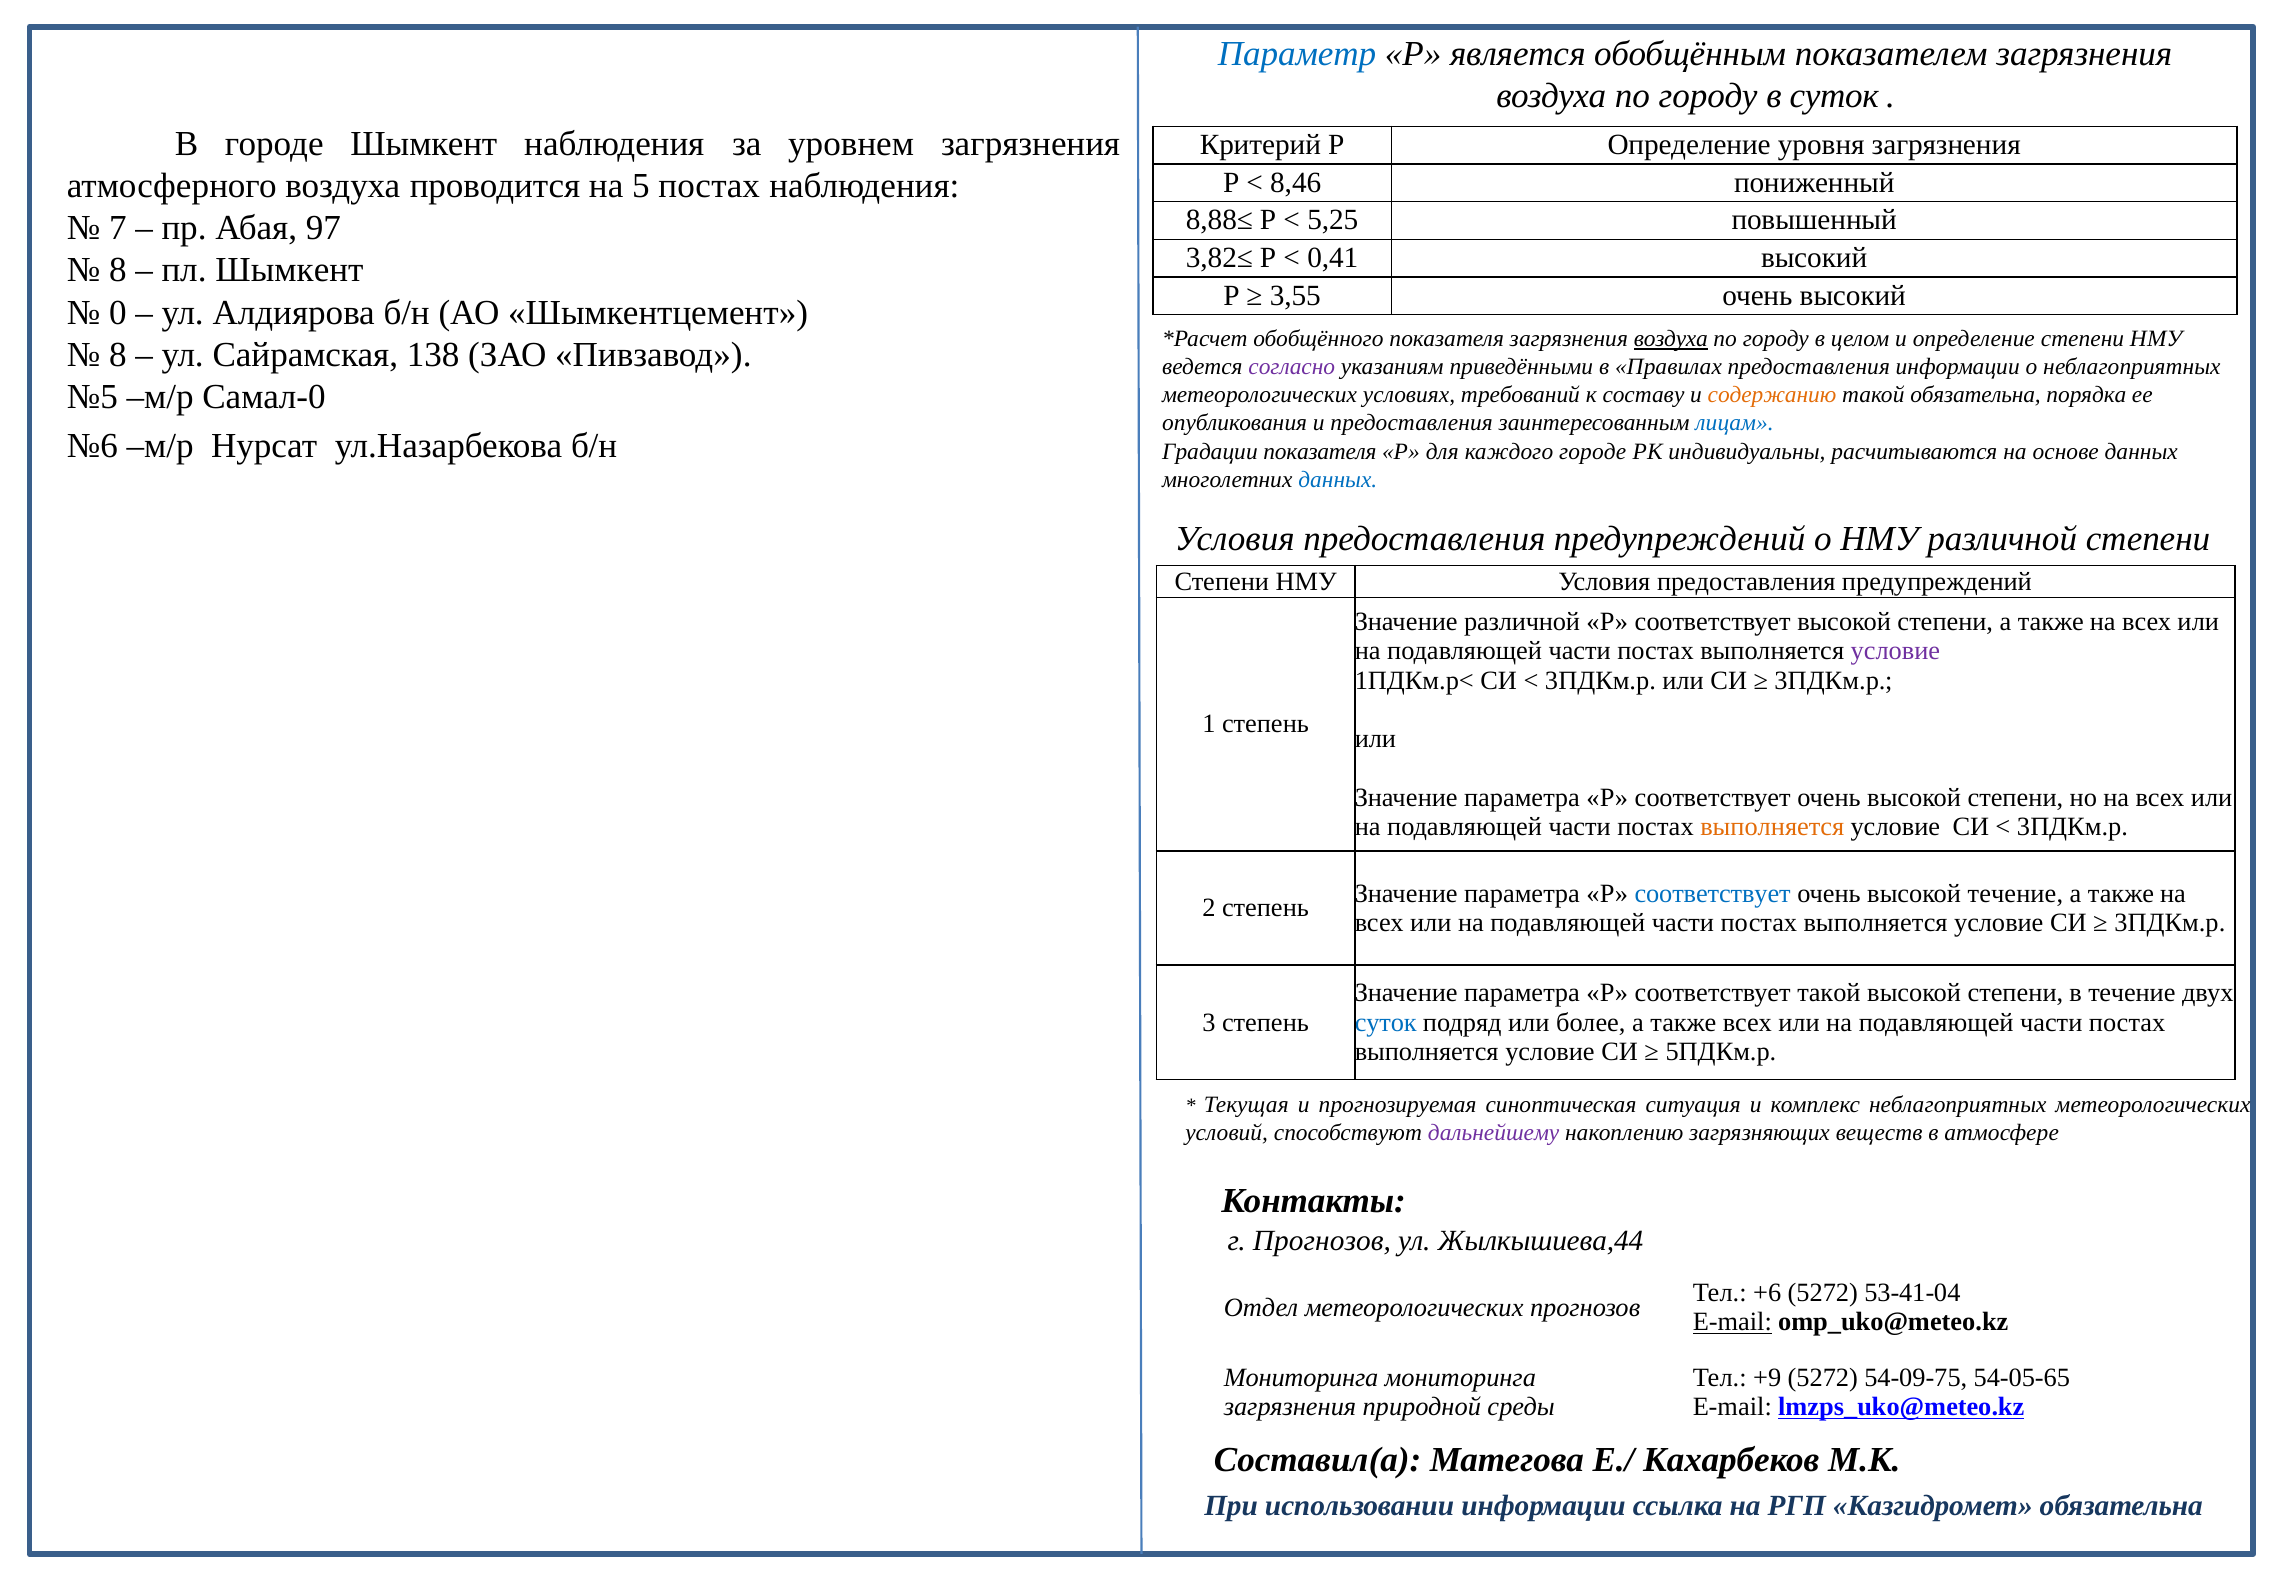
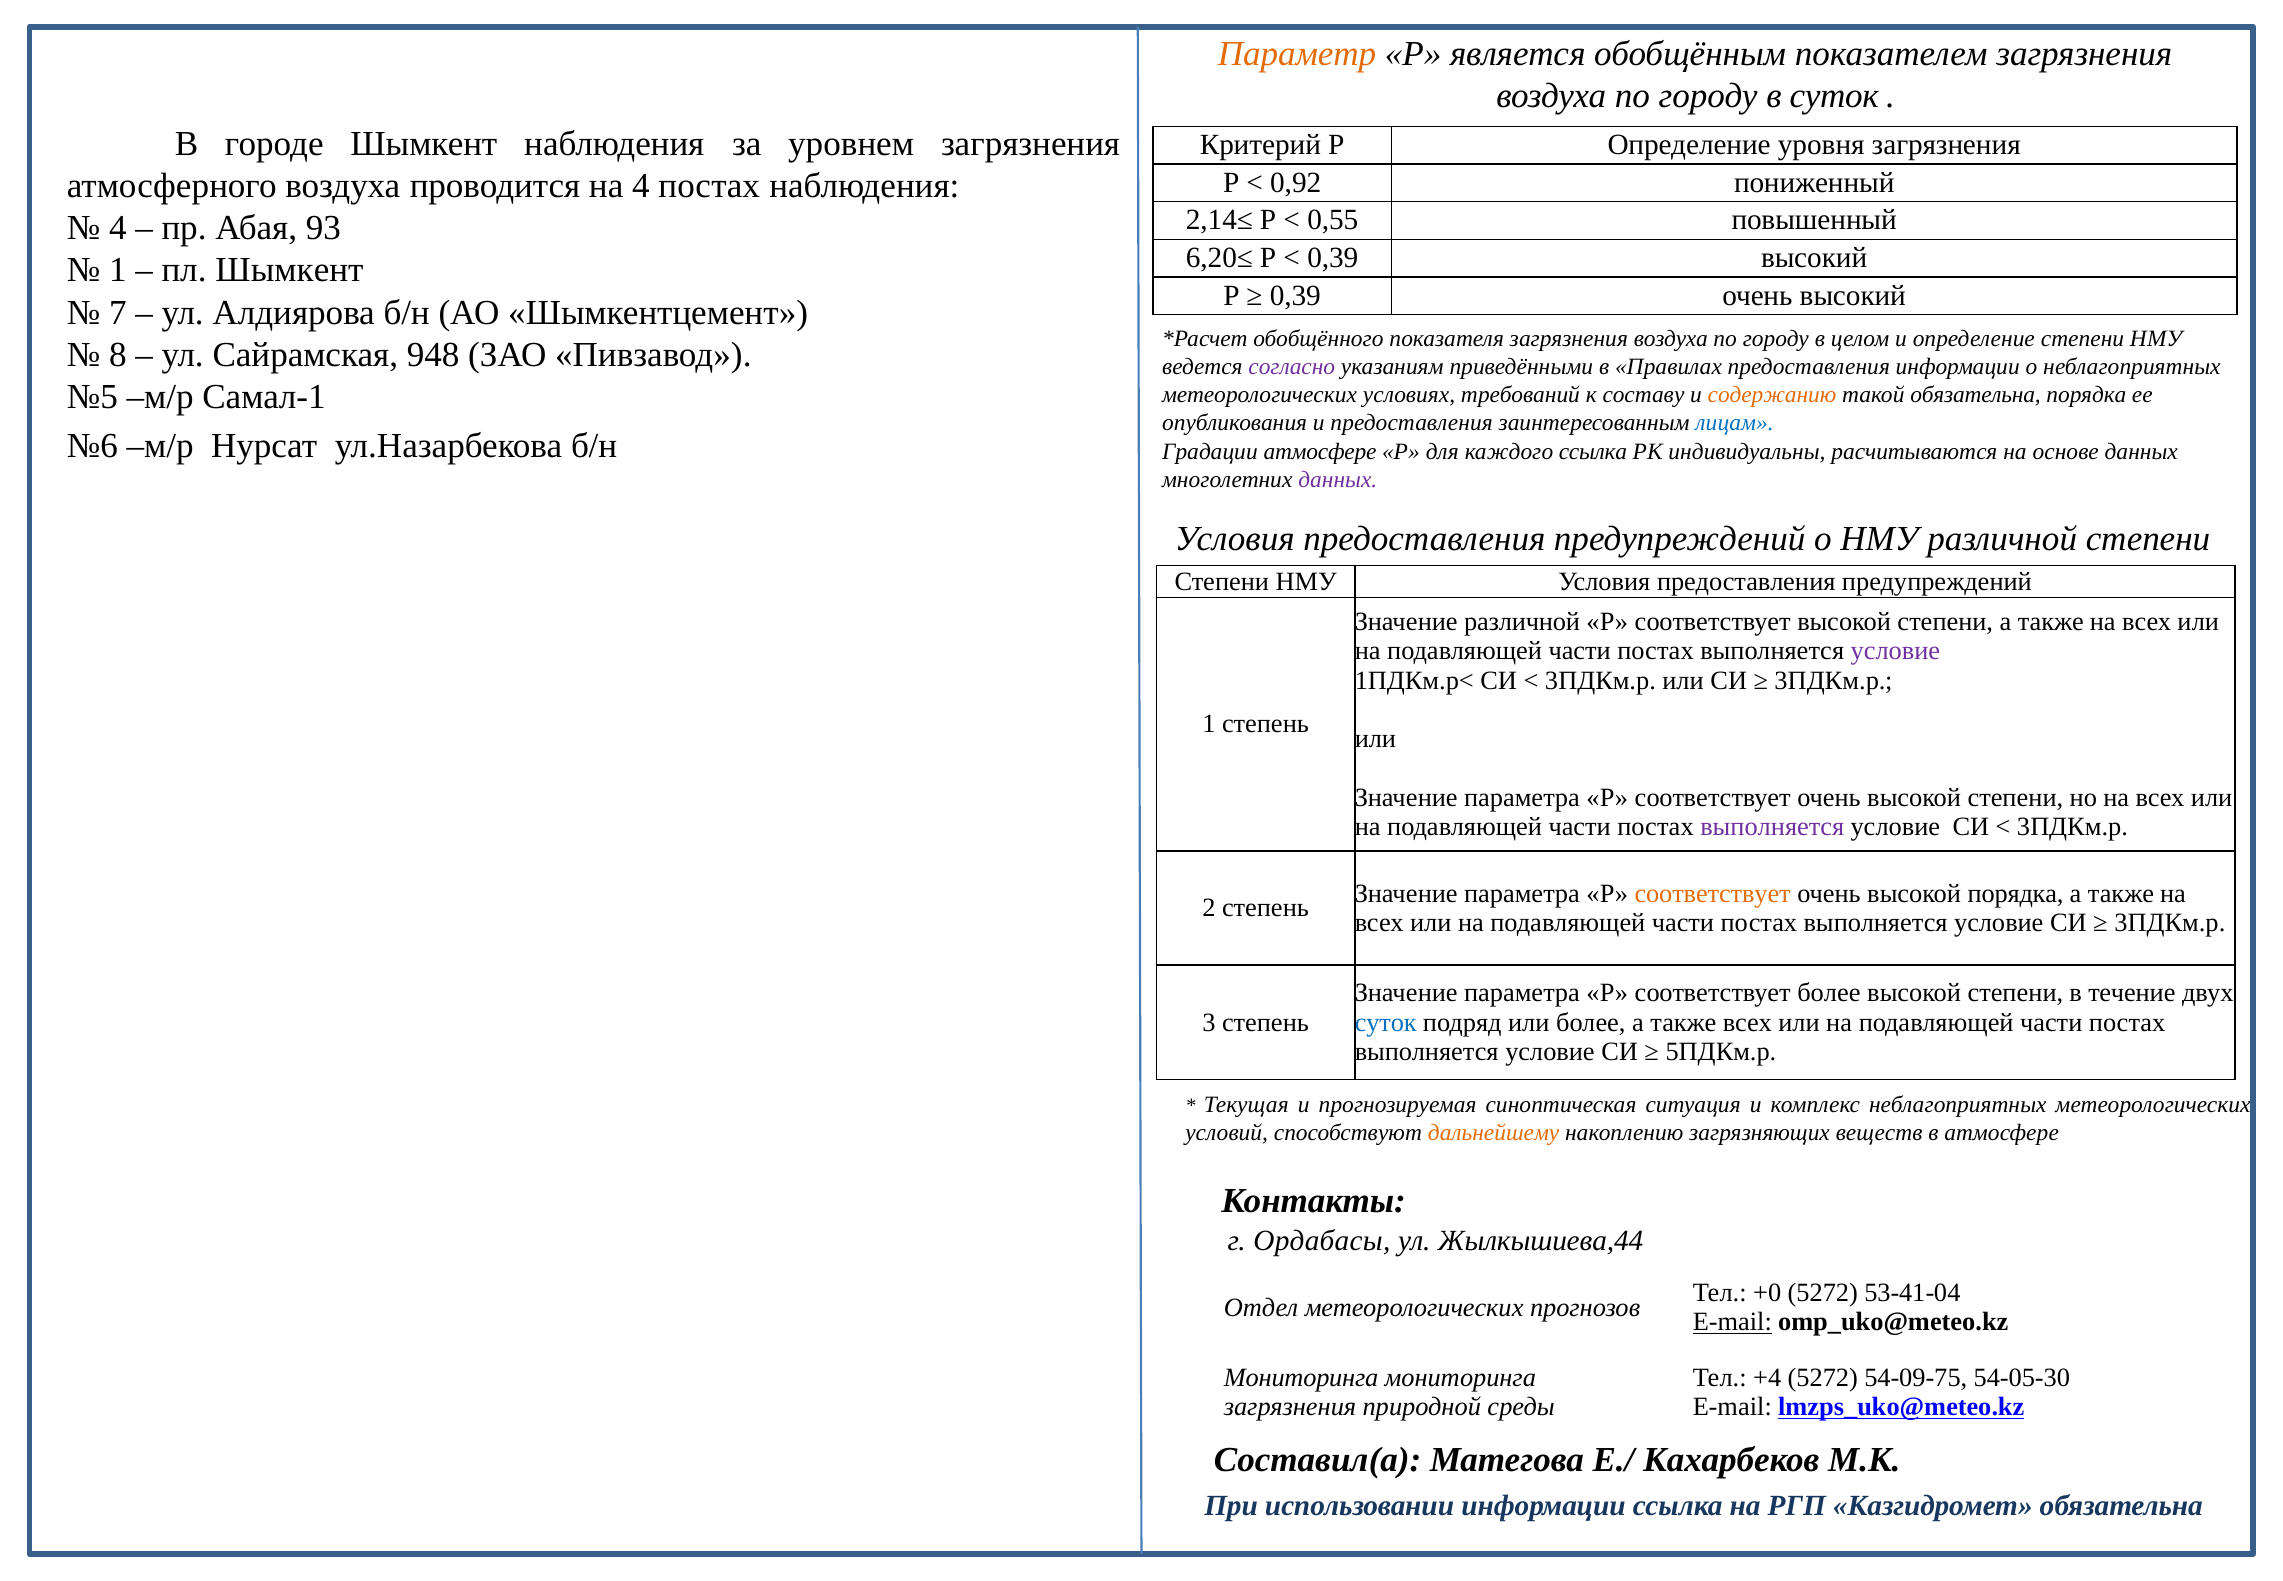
Параметр colour: blue -> orange
8,46: 8,46 -> 0,92
на 5: 5 -> 4
8,88≤: 8,88≤ -> 2,14≤
5,25: 5,25 -> 0,55
7 at (118, 228): 7 -> 4
97: 97 -> 93
3,82≤: 3,82≤ -> 6,20≤
0,41 at (1333, 258): 0,41 -> 0,39
8 at (118, 270): 8 -> 1
3,55 at (1295, 296): 3,55 -> 0,39
0: 0 -> 7
воздуха at (1671, 339) underline: present -> none
138: 138 -> 948
Самал-0: Самал-0 -> Самал-1
Градации показателя: показателя -> атмосфере
каждого городе: городе -> ссылка
данных at (1338, 479) colour: blue -> purple
выполняется at (1772, 826) colour: orange -> purple
соответствует at (1713, 893) colour: blue -> orange
высокой течение: течение -> порядка
соответствует такой: такой -> более
дальнейшему colour: purple -> orange
г Прогнозов: Прогнозов -> Ордабасы
+6: +6 -> +0
+9: +9 -> +4
54-05-65: 54-05-65 -> 54-05-30
